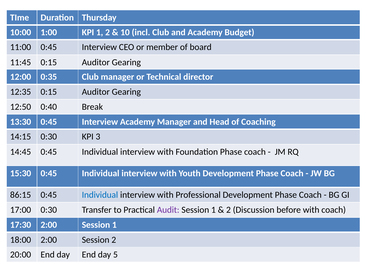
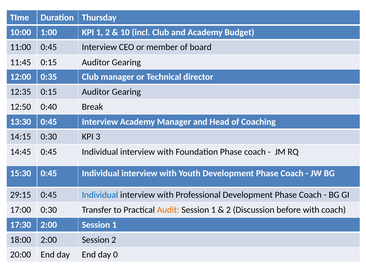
86:15: 86:15 -> 29:15
Audit colour: purple -> orange
5: 5 -> 0
